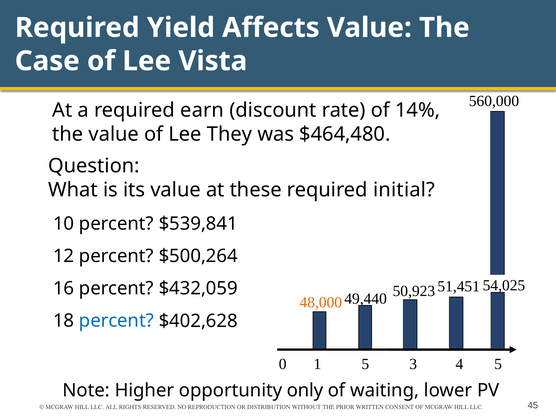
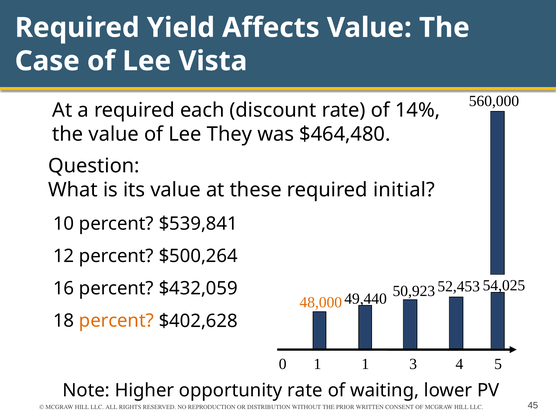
earn: earn -> each
51,451: 51,451 -> 52,453
percent at (116, 321) colour: blue -> orange
1 5: 5 -> 1
opportunity only: only -> rate
